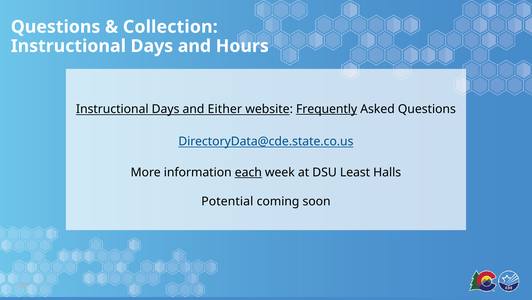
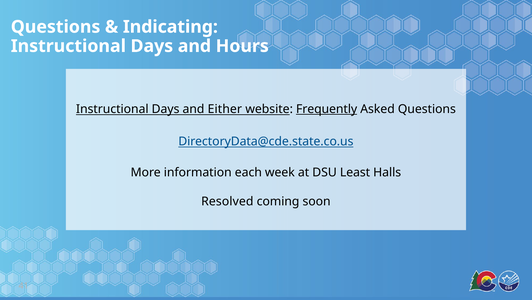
Collection: Collection -> Indicating
each underline: present -> none
Potential: Potential -> Resolved
